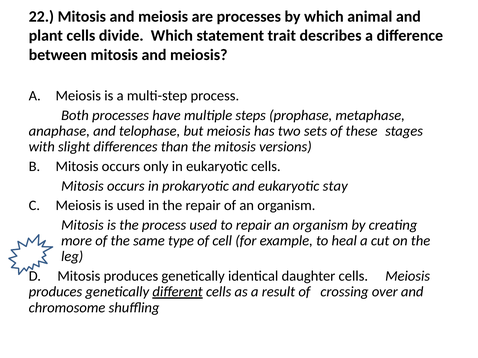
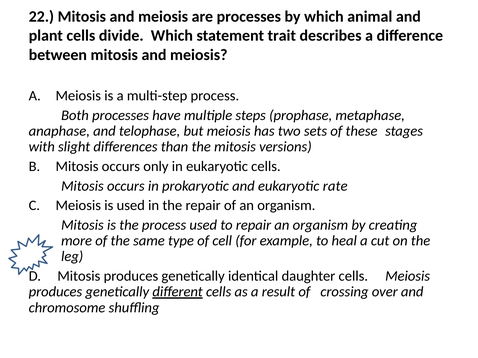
stay: stay -> rate
